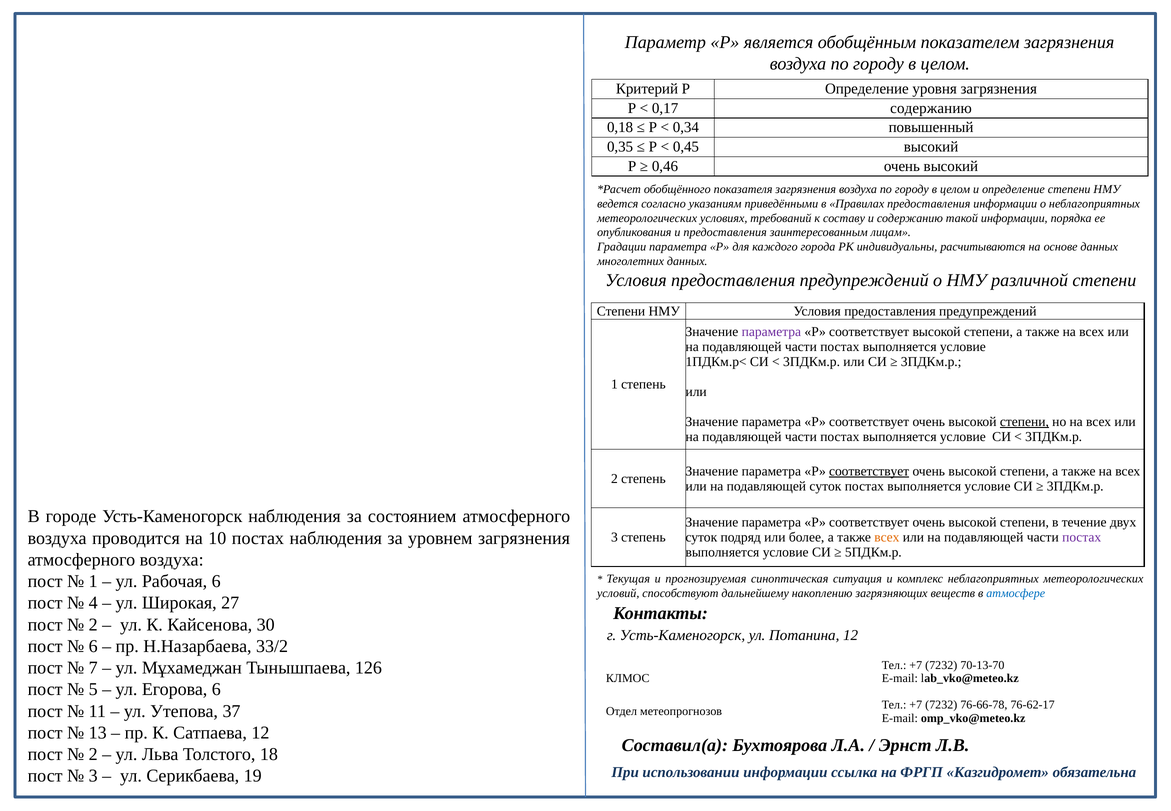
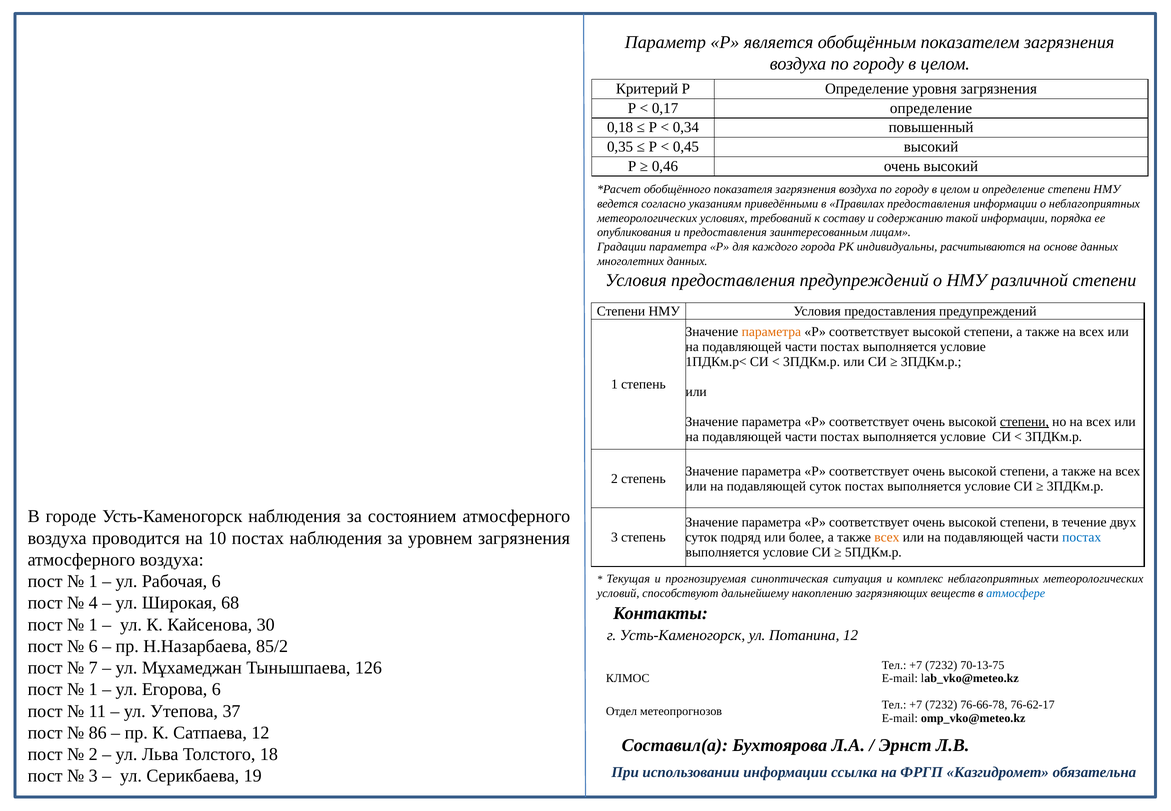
0,17 содержанию: содержанию -> определение
параметра at (771, 332) colour: purple -> orange
соответствует at (869, 471) underline: present -> none
постах at (1082, 537) colour: purple -> blue
27: 27 -> 68
2 at (93, 624): 2 -> 1
33/2: 33/2 -> 85/2
70-13-70: 70-13-70 -> 70-13-75
5 at (93, 689): 5 -> 1
13: 13 -> 86
